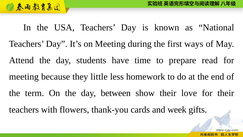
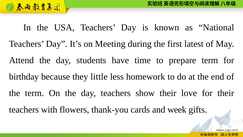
ways: ways -> latest
prepare read: read -> term
meeting at (24, 77): meeting -> birthday
day between: between -> teachers
